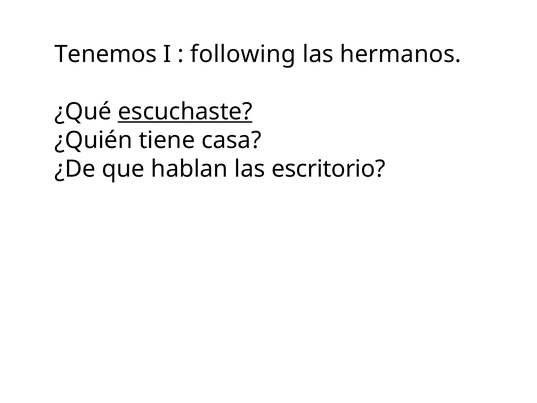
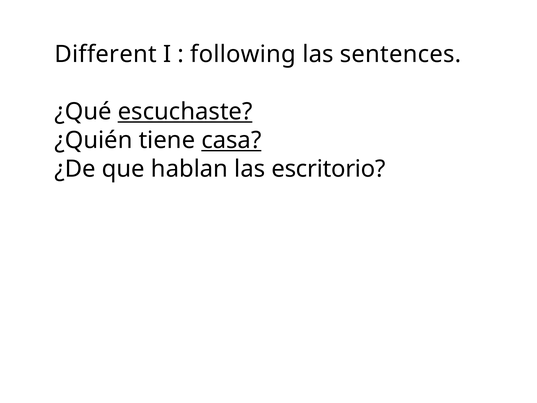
Tenemos: Tenemos -> Different
hermanos: hermanos -> sentences
casa underline: none -> present
